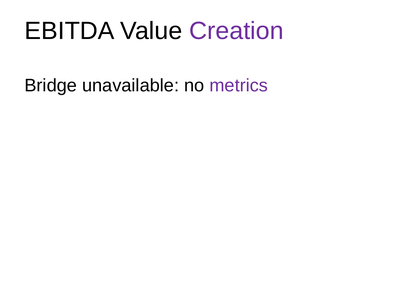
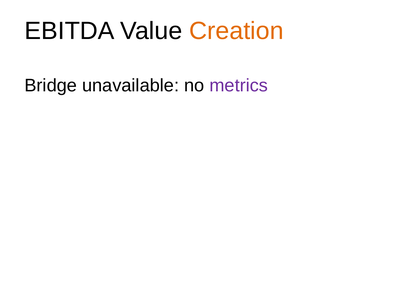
Creation colour: purple -> orange
